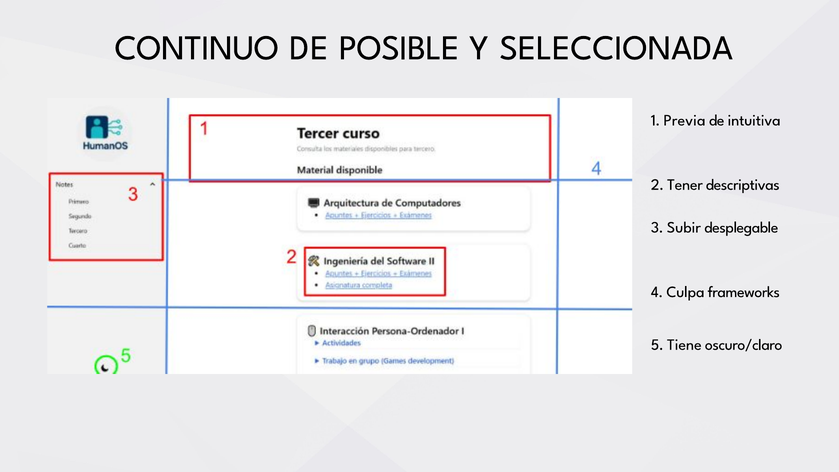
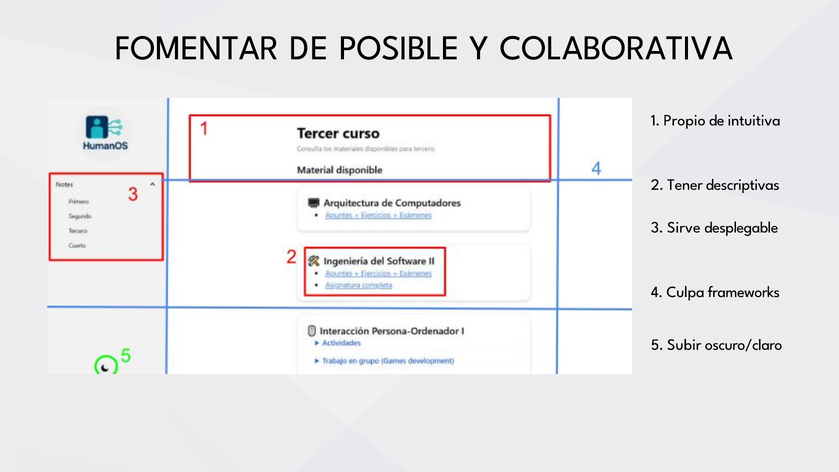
CONTINUO: CONTINUO -> FOMENTAR
SELECCIONADA: SELECCIONADA -> COLABORATIVA
Previa: Previa -> Propio
Subir: Subir -> Sirve
Tiene: Tiene -> Subir
